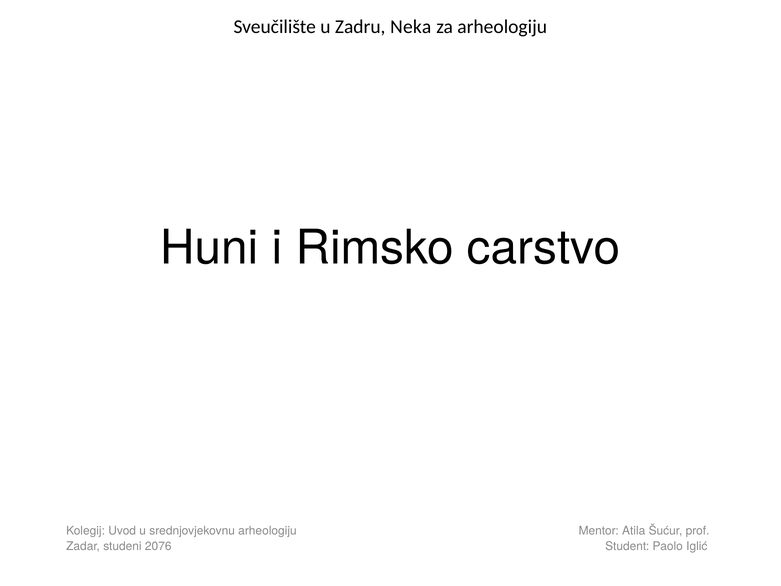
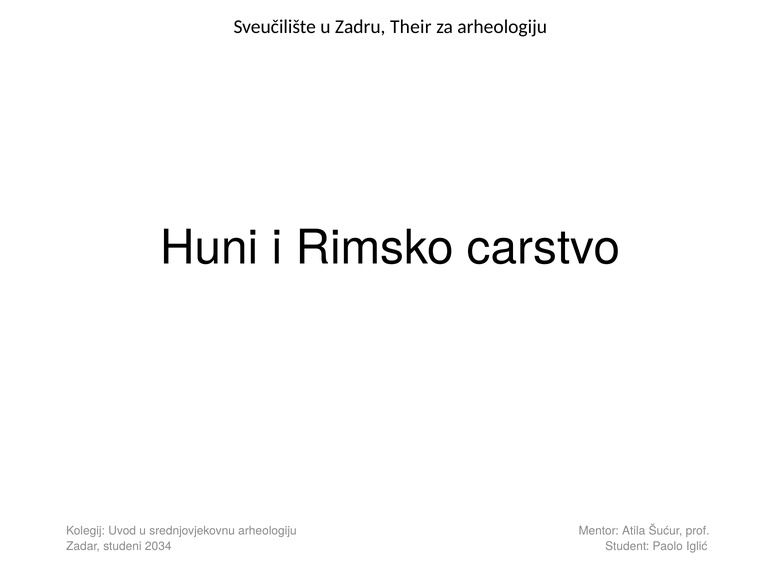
Neka: Neka -> Their
2076: 2076 -> 2034
